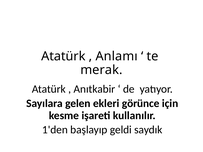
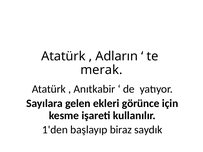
Anlamı: Anlamı -> Adların
geldi: geldi -> biraz
